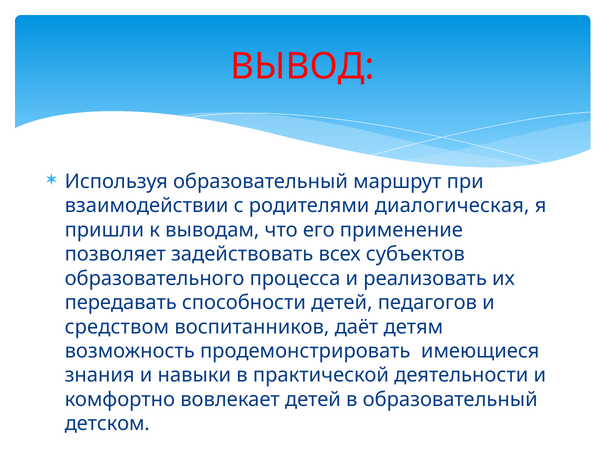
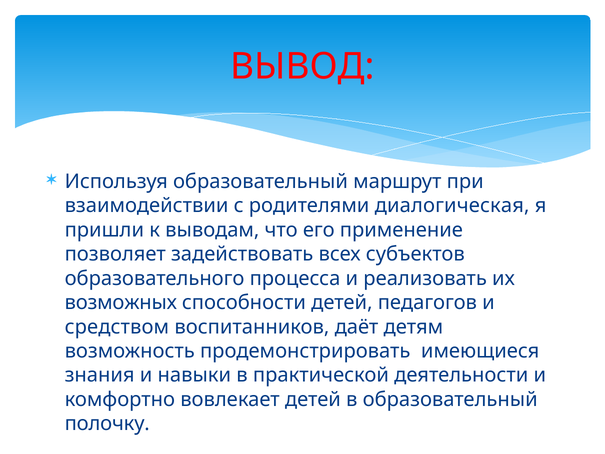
передавать: передавать -> возможных
детском: детском -> полочку
